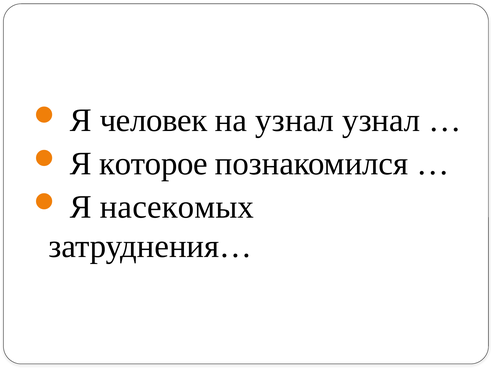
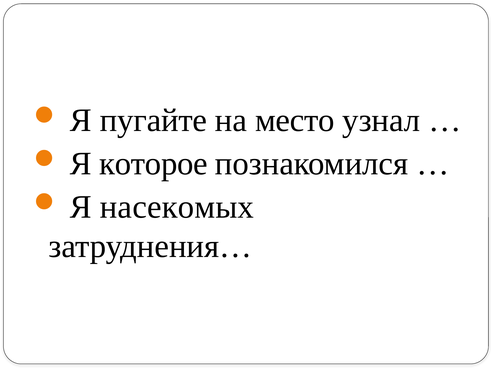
человек: человек -> пугайте
на узнал: узнал -> место
